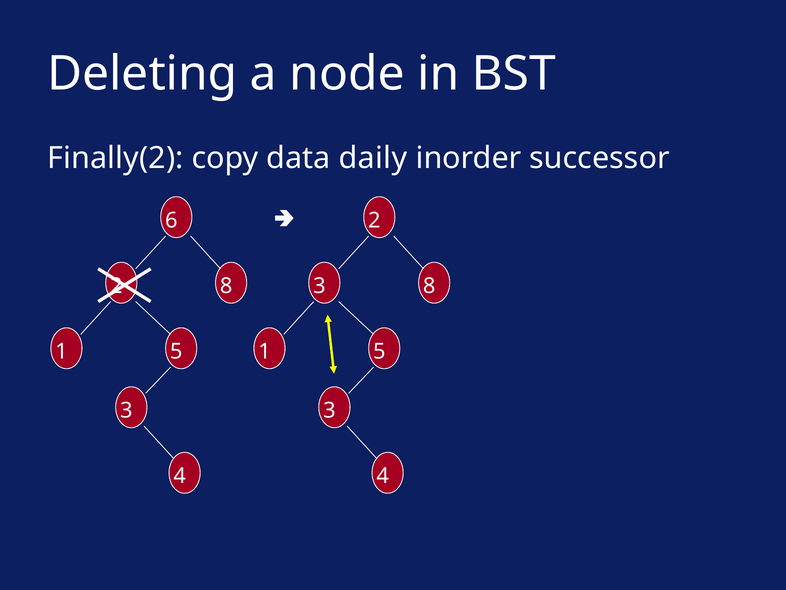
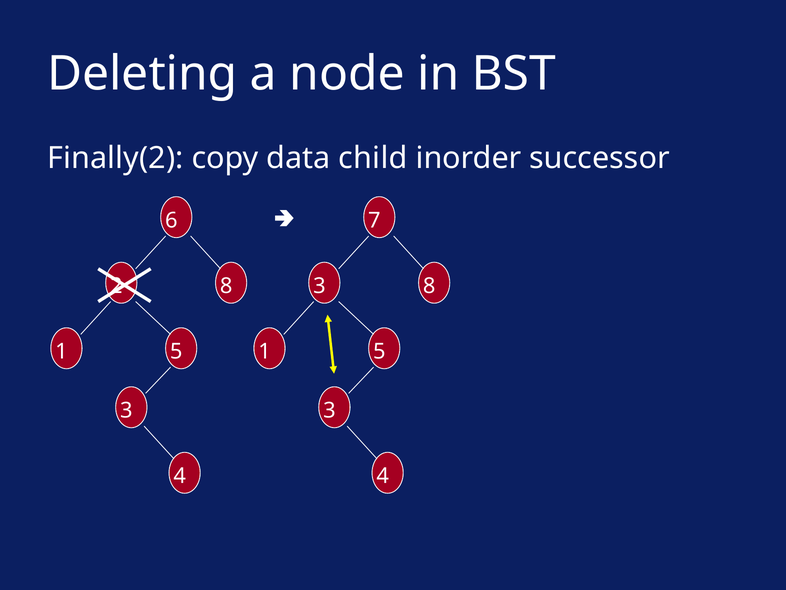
daily: daily -> child
2 at (374, 220): 2 -> 7
